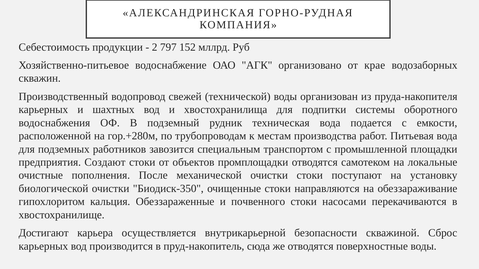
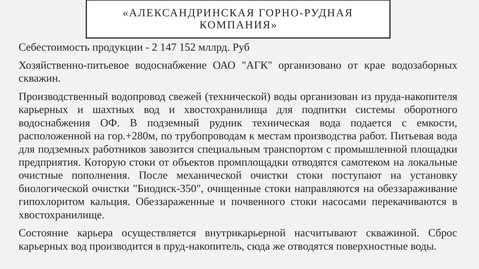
797: 797 -> 147
Создают: Создают -> Которую
Достигают: Достигают -> Состояние
безопасности: безопасности -> насчитывают
